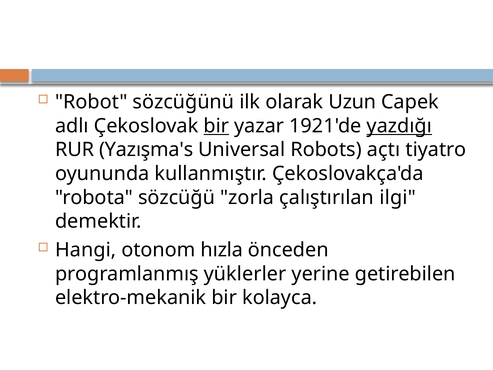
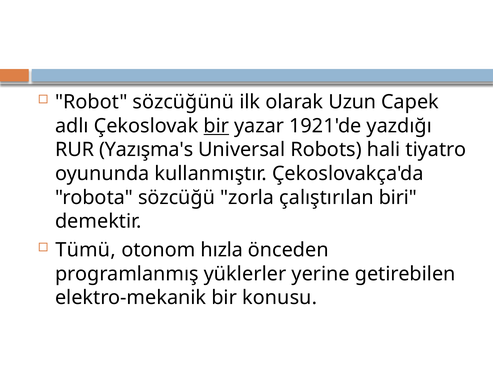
yazdığı underline: present -> none
açtı: açtı -> hali
ilgi: ilgi -> biri
Hangi: Hangi -> Tümü
kolayca: kolayca -> konusu
